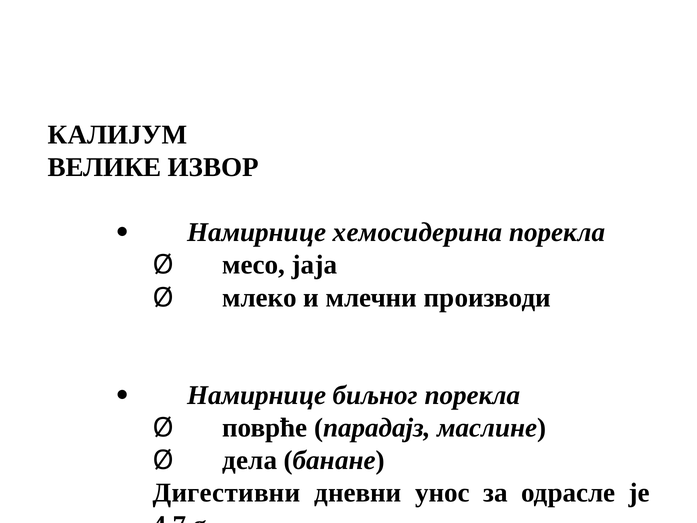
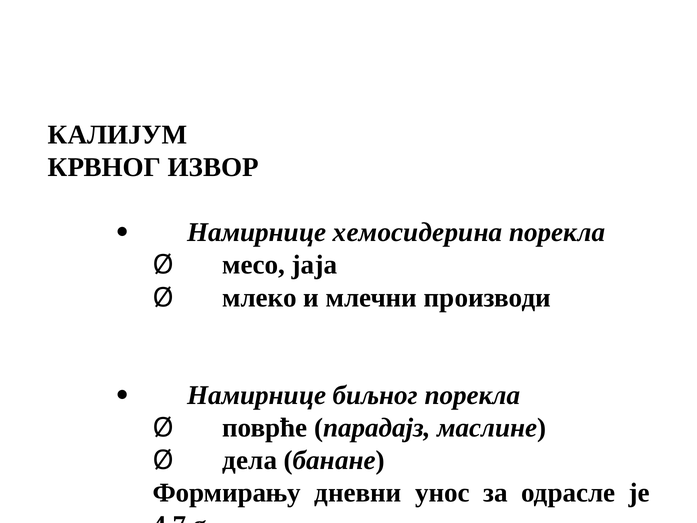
ВЕЛИКЕ: ВЕЛИКЕ -> КРВНОГ
Дигестивни: Дигестивни -> Формирању
